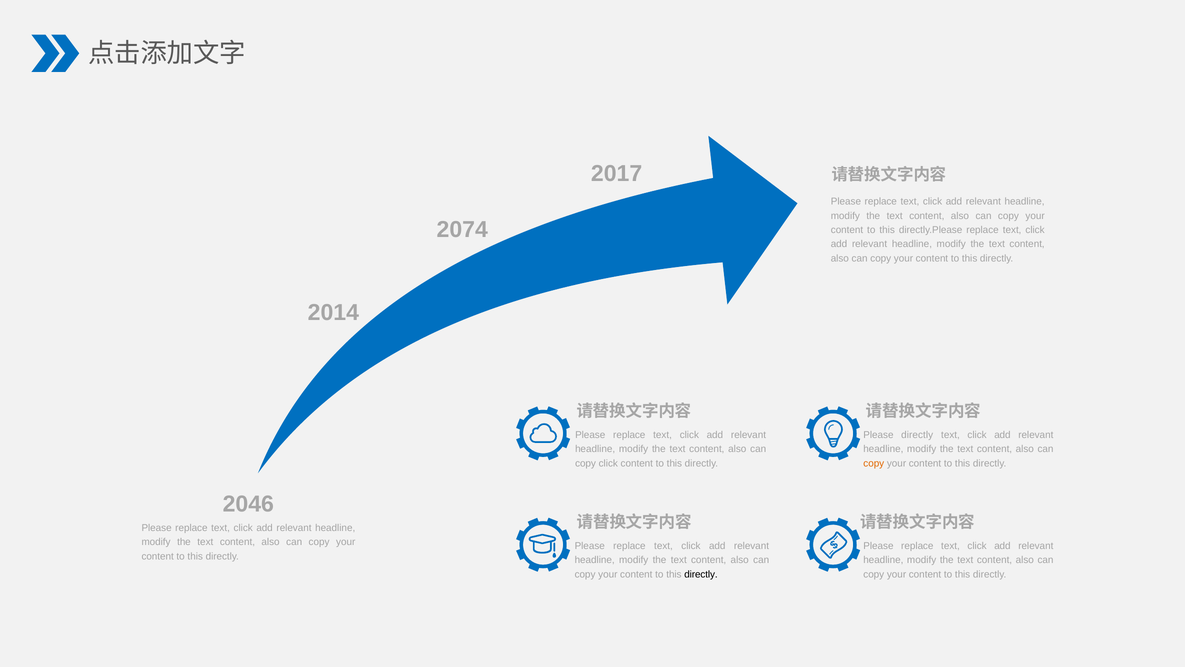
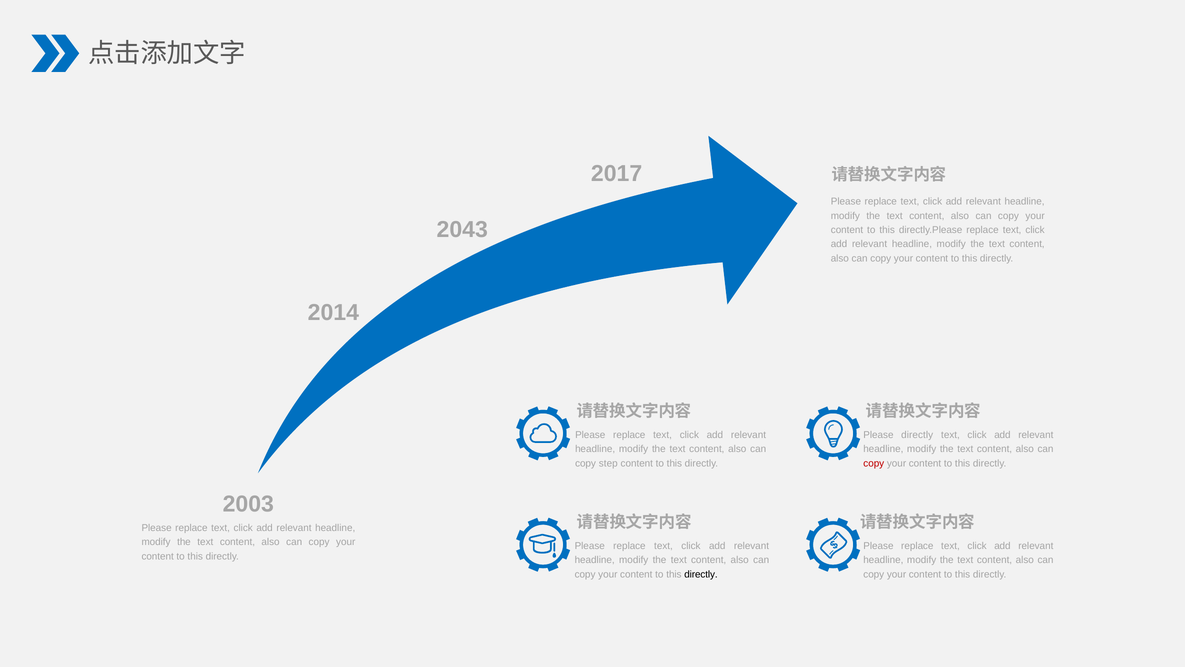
2074: 2074 -> 2043
copy click: click -> step
copy at (874, 463) colour: orange -> red
2046: 2046 -> 2003
